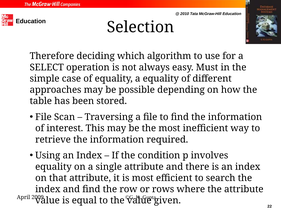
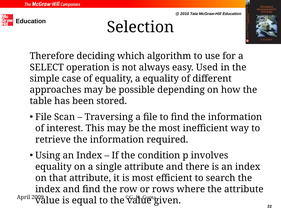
Must: Must -> Used
